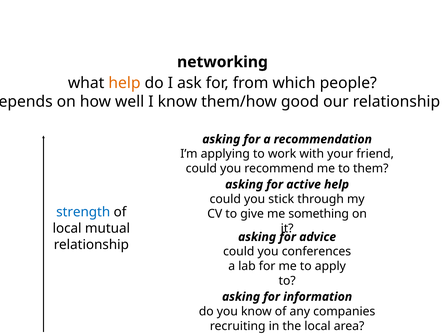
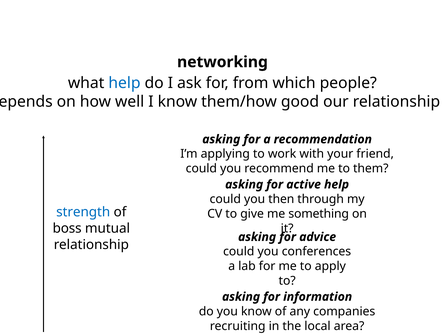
help at (124, 83) colour: orange -> blue
stick: stick -> then
local at (67, 228): local -> boss
